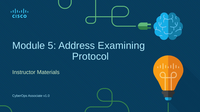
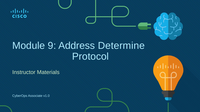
5: 5 -> 9
Examining: Examining -> Determine
